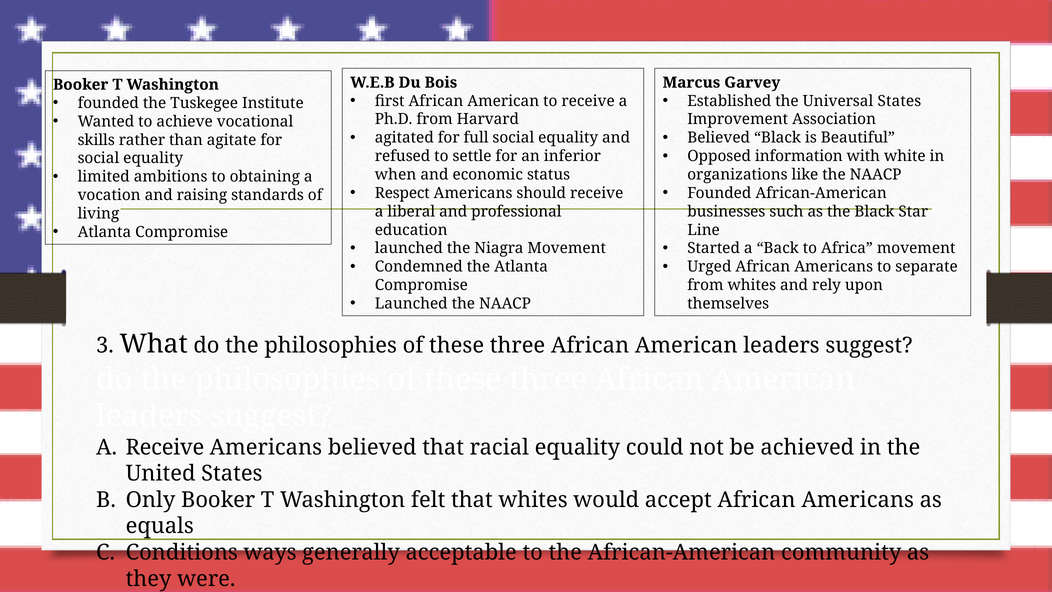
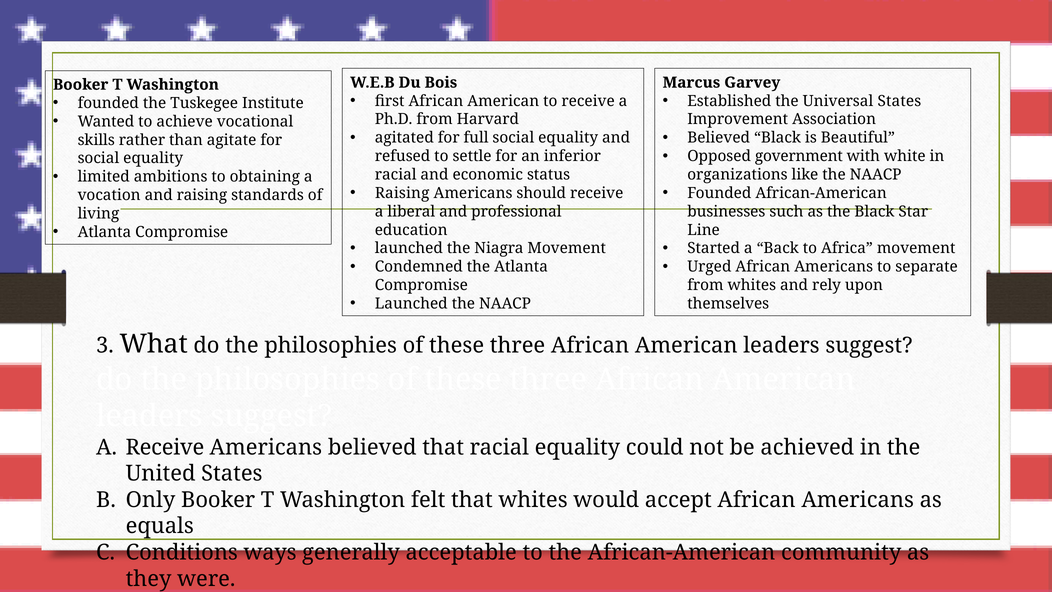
information: information -> government
when at (396, 175): when -> racial
Respect at (402, 193): Respect -> Raising
